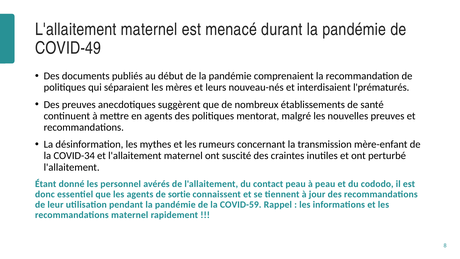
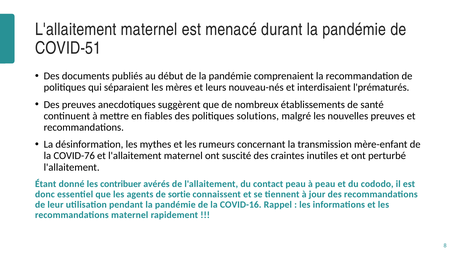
COVID-49: COVID-49 -> COVID-51
en agents: agents -> fiables
mentorat: mentorat -> solutions
COVID-34: COVID-34 -> COVID-76
personnel: personnel -> contribuer
COVID-59: COVID-59 -> COVID-16
